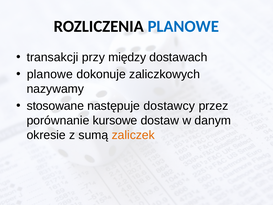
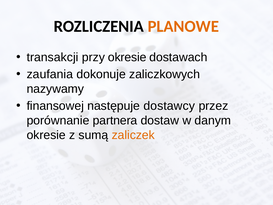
PLANOWE at (183, 26) colour: blue -> orange
przy między: między -> okresie
planowe at (50, 74): planowe -> zaufania
stosowane: stosowane -> finansowej
kursowe: kursowe -> partnera
